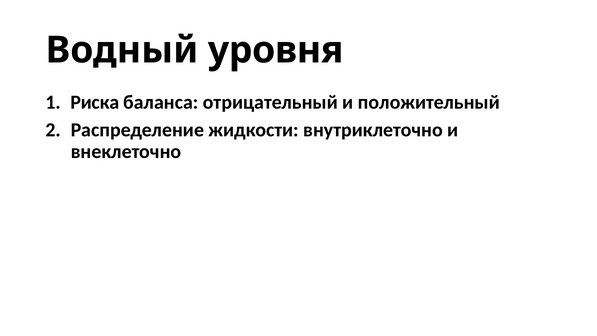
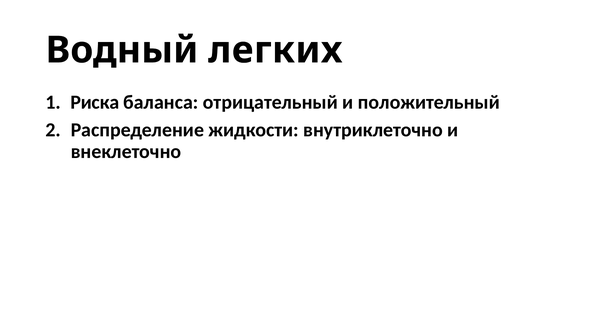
уровня: уровня -> легких
